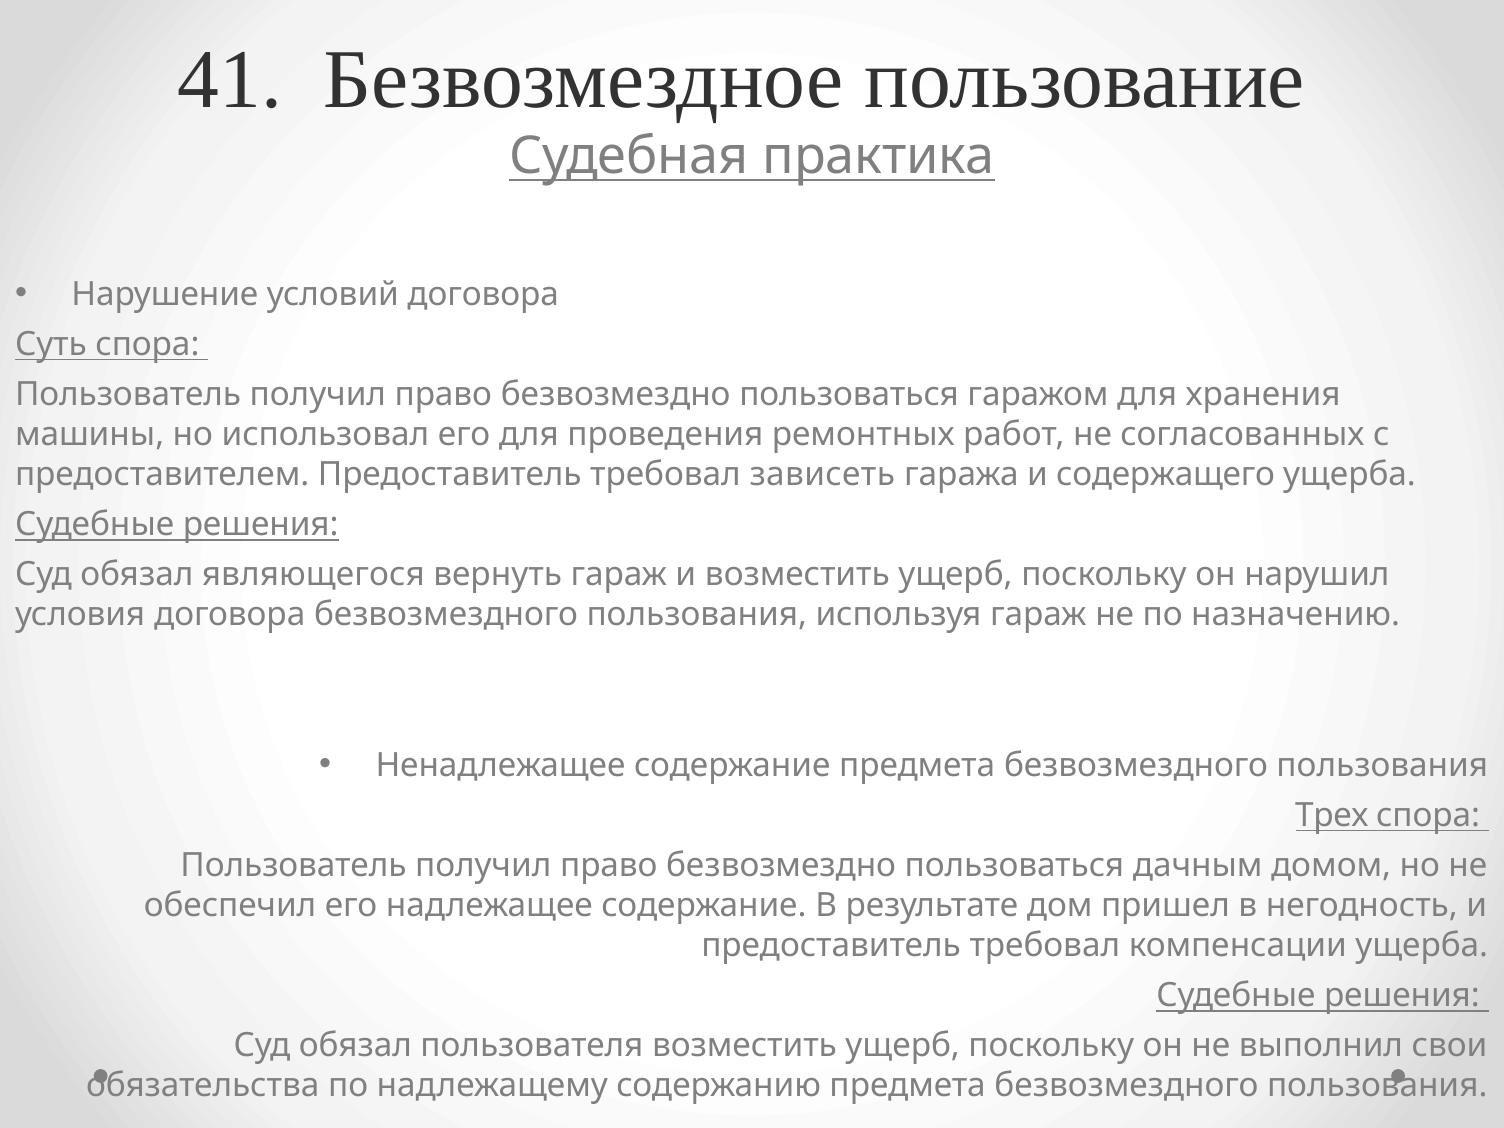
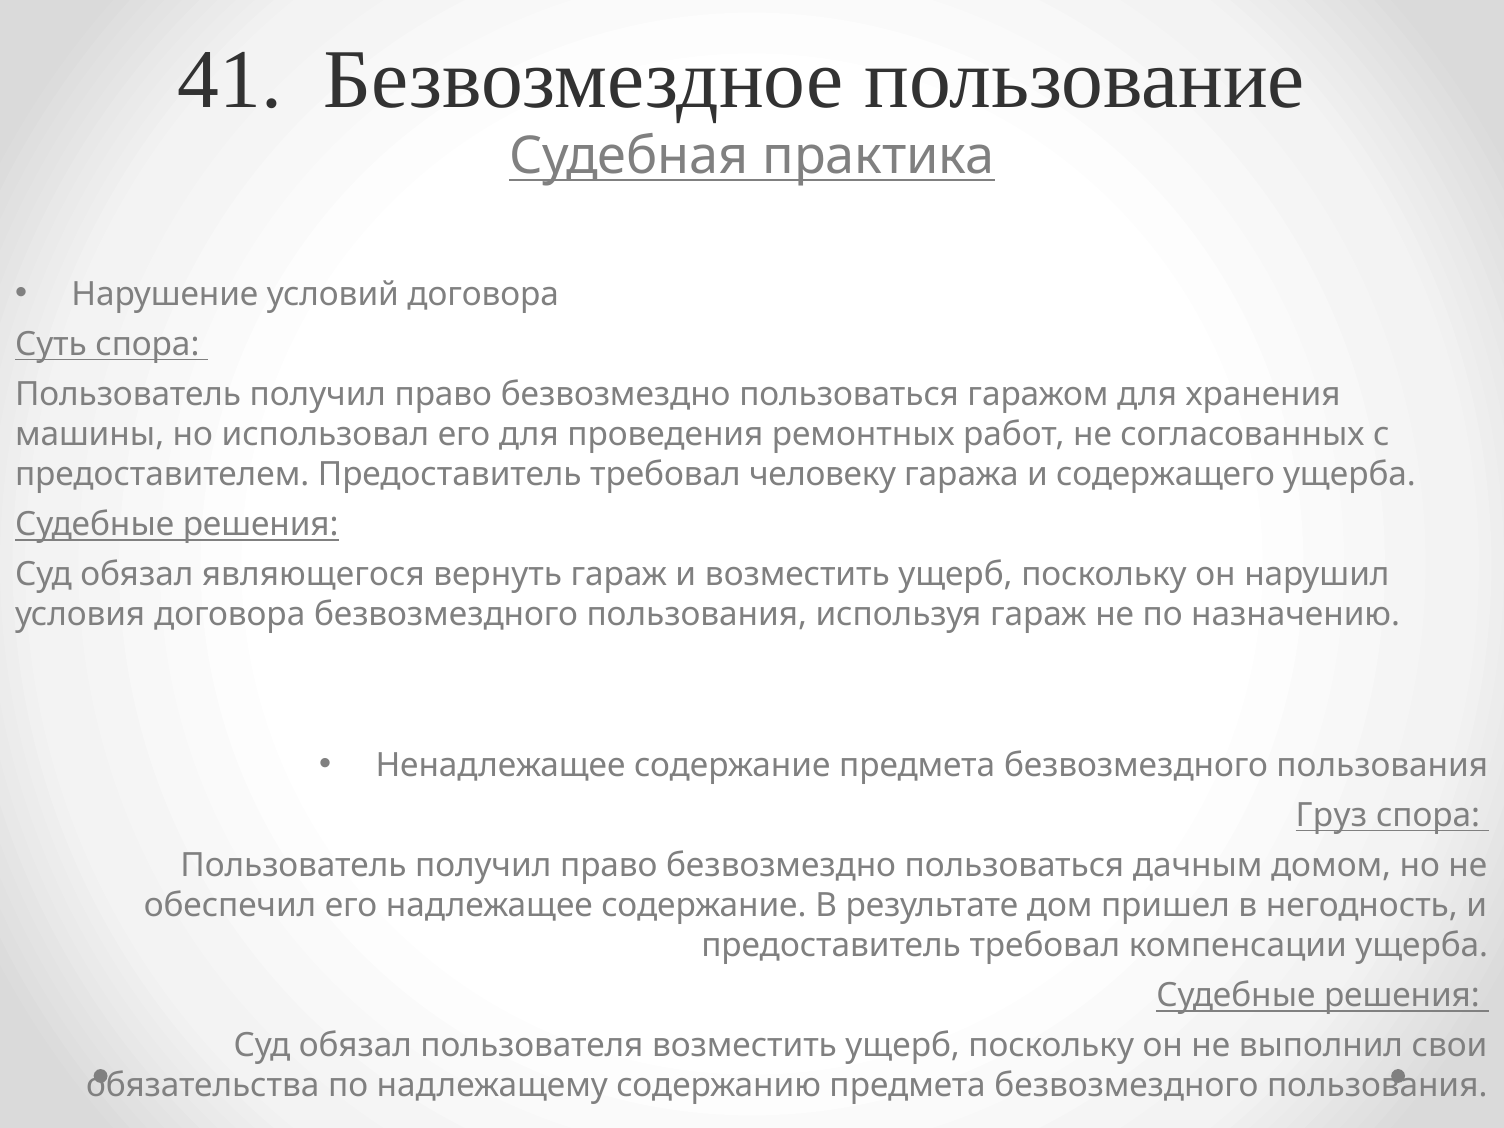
зависеть: зависеть -> человеку
Трех: Трех -> Груз
